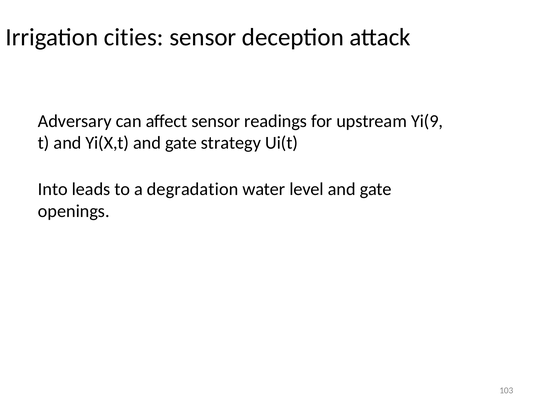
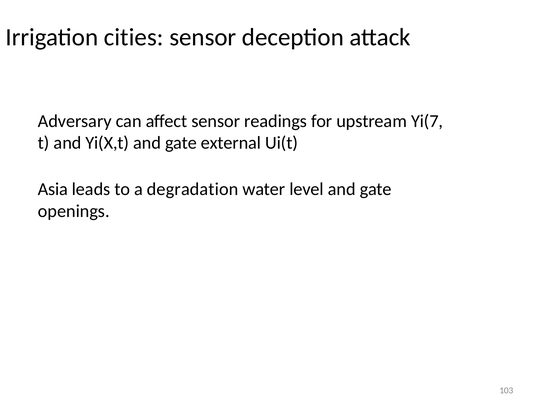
Yi(9: Yi(9 -> Yi(7
strategy: strategy -> external
Into: Into -> Asia
